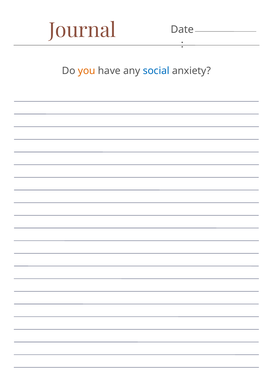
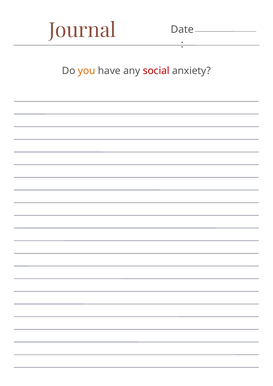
social colour: blue -> red
